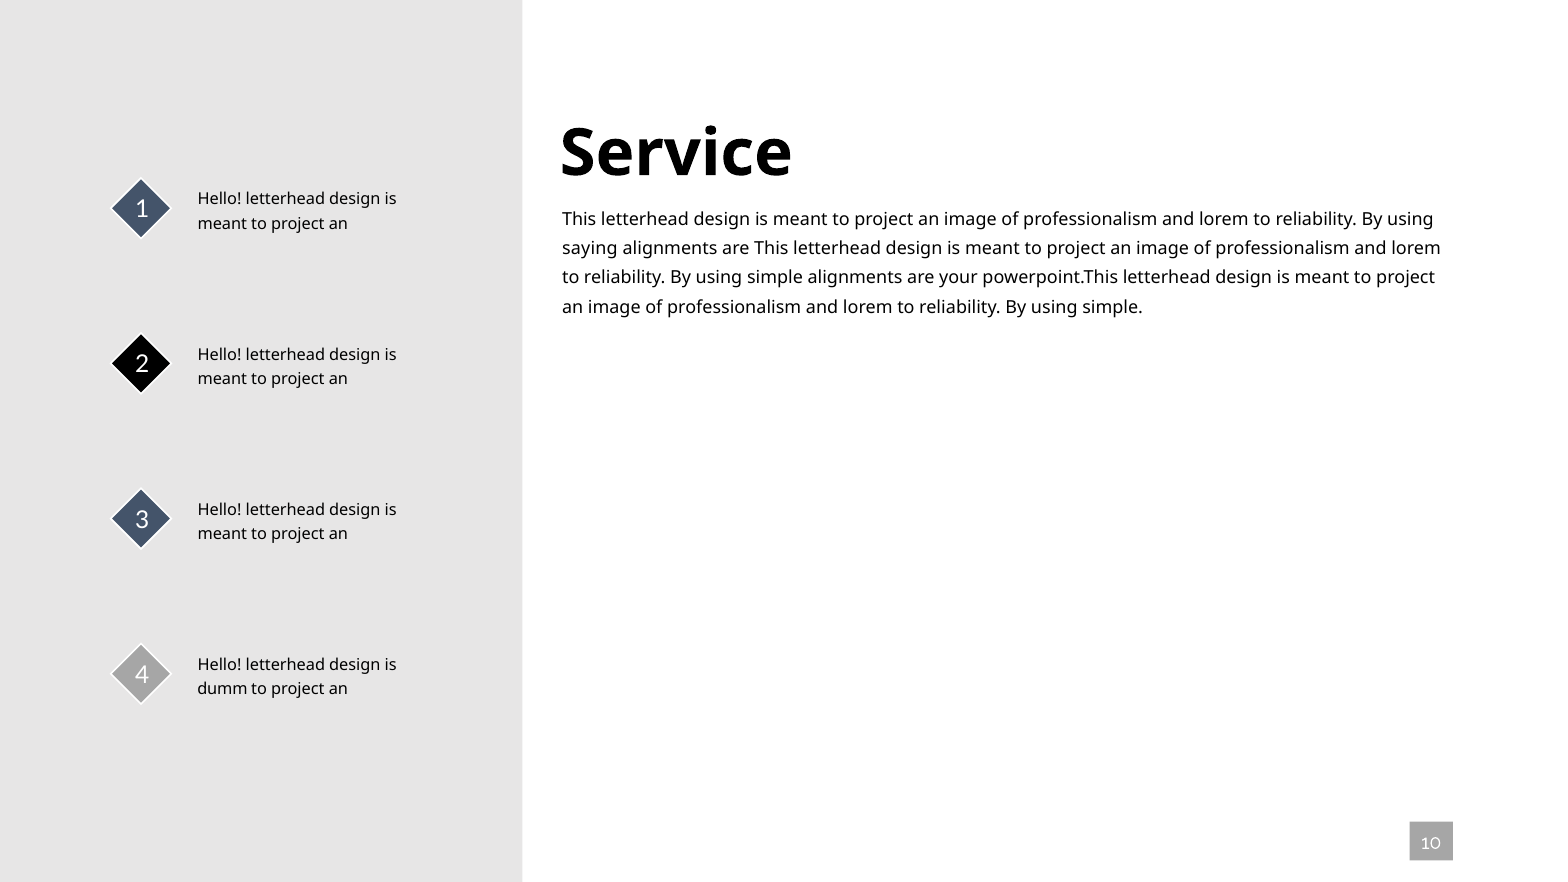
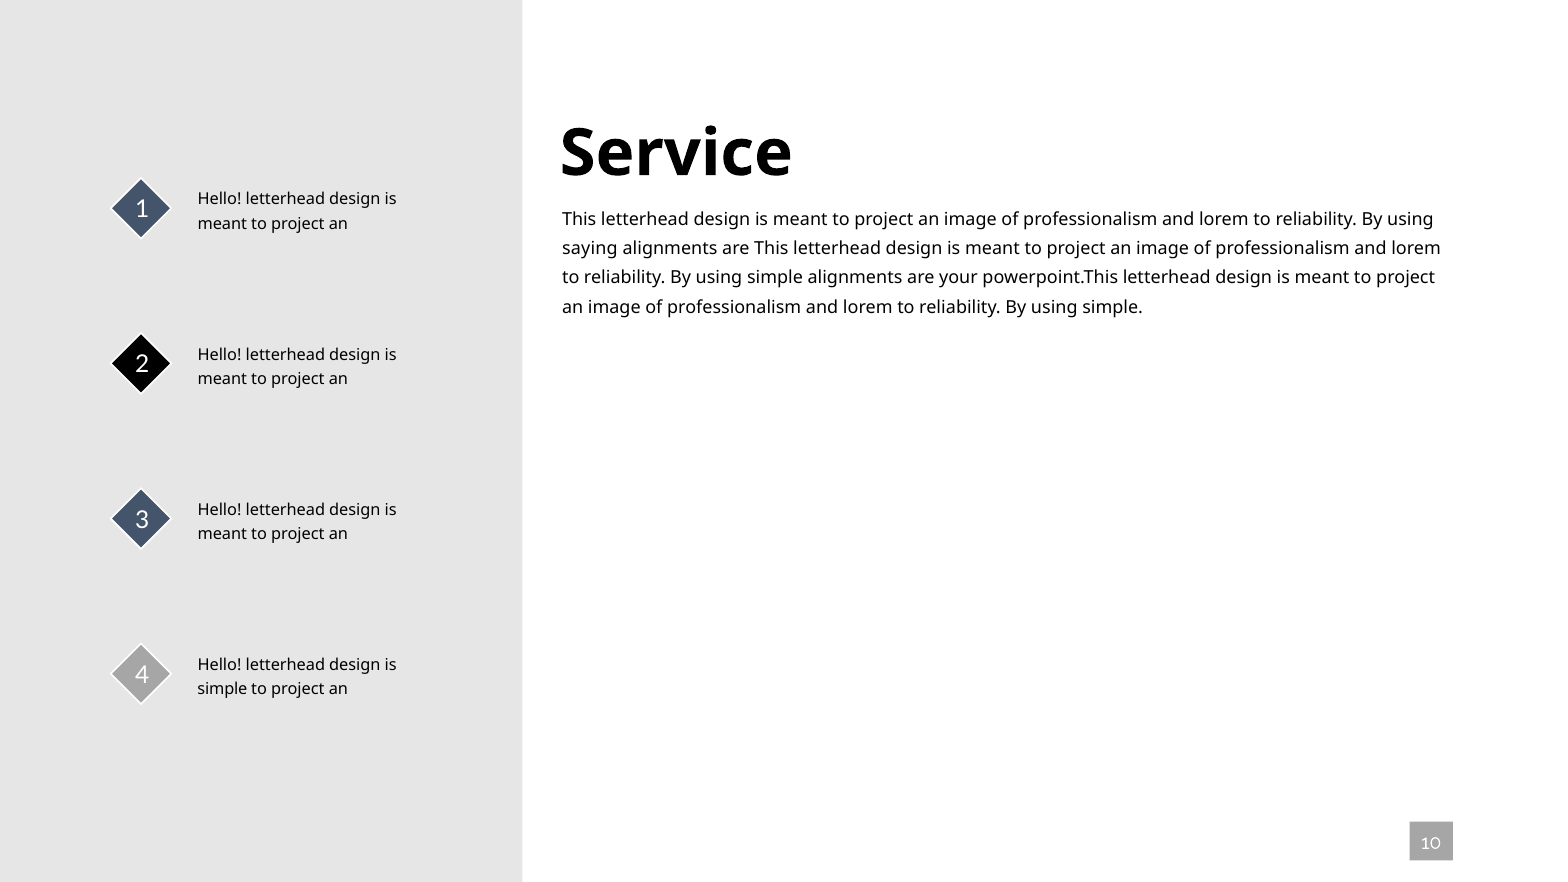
dumm at (222, 690): dumm -> simple
